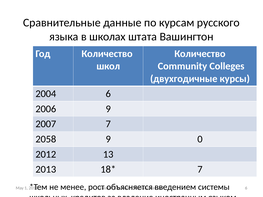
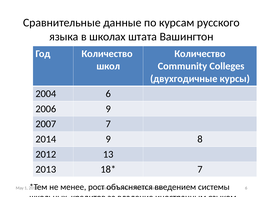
2058: 2058 -> 2014
0: 0 -> 8
